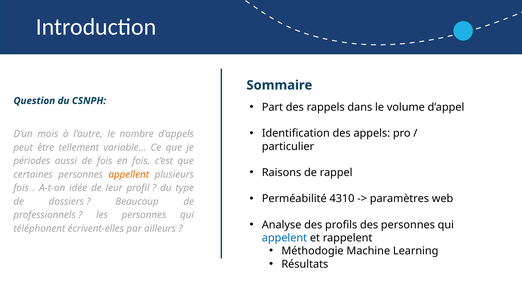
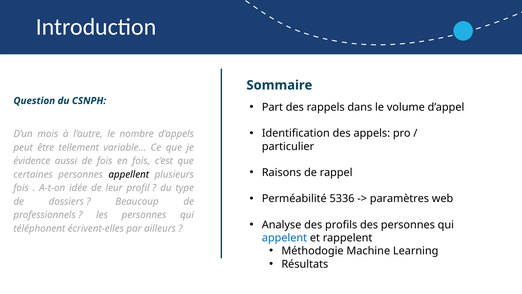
périodes: périodes -> évidence
appellent colour: orange -> black
4310: 4310 -> 5336
